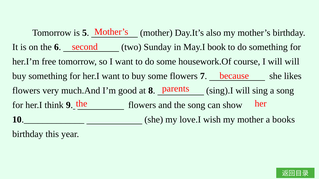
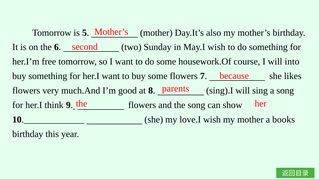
May.I book: book -> wish
will will: will -> into
